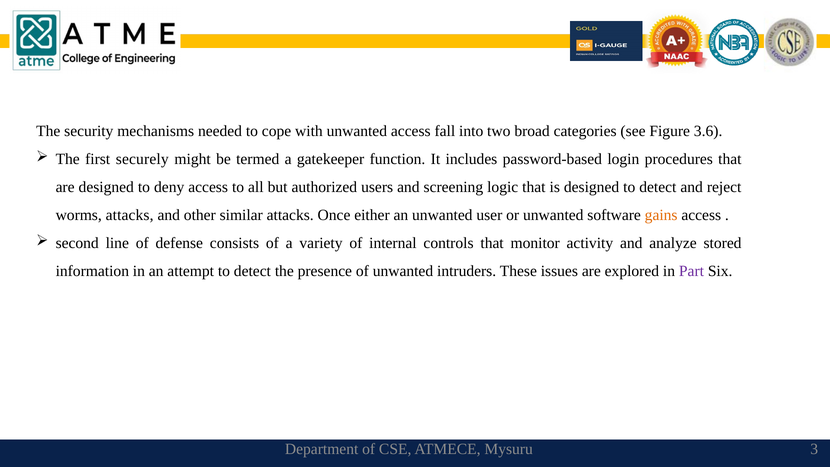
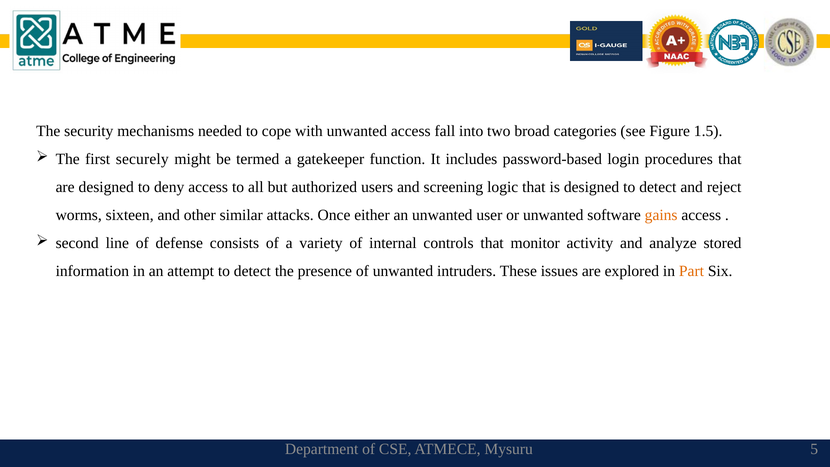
3.6: 3.6 -> 1.5
worms attacks: attacks -> sixteen
Part colour: purple -> orange
3: 3 -> 5
